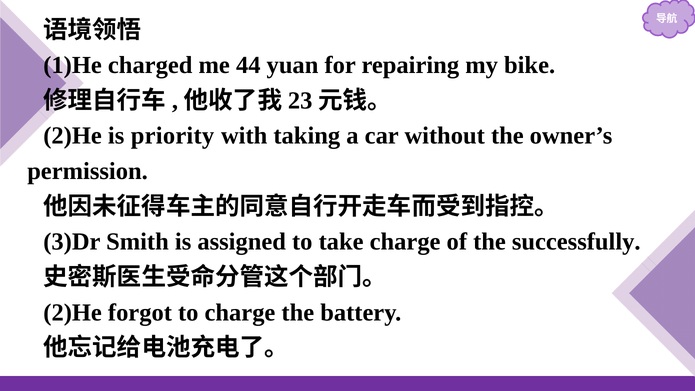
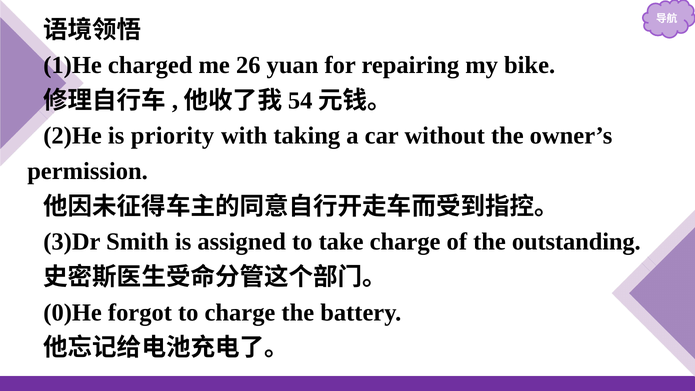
44: 44 -> 26
23: 23 -> 54
successfully: successfully -> outstanding
2)He at (73, 312): 2)He -> 0)He
